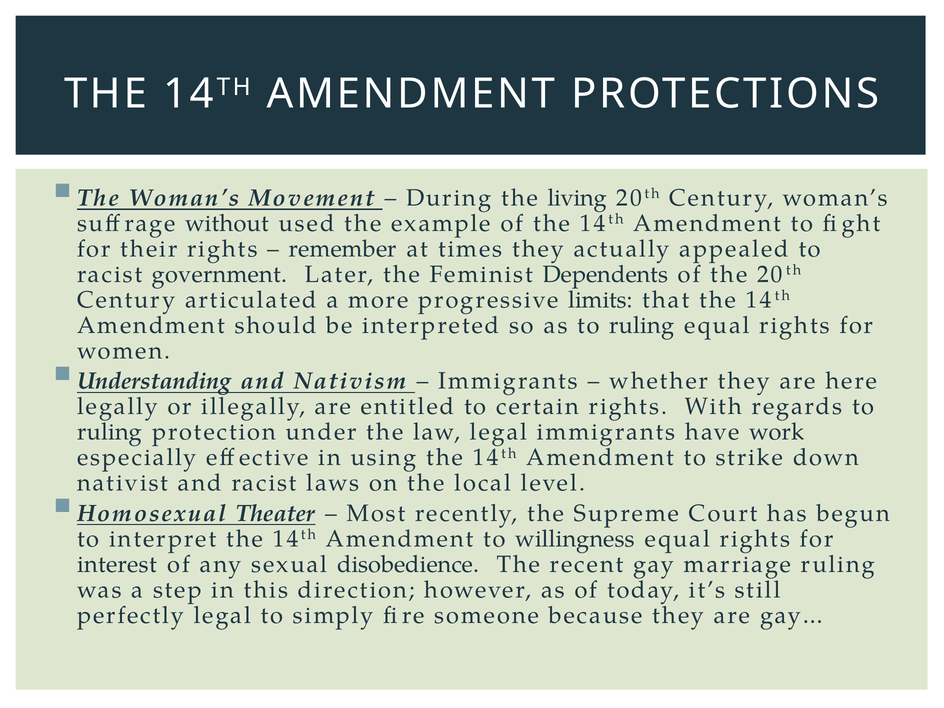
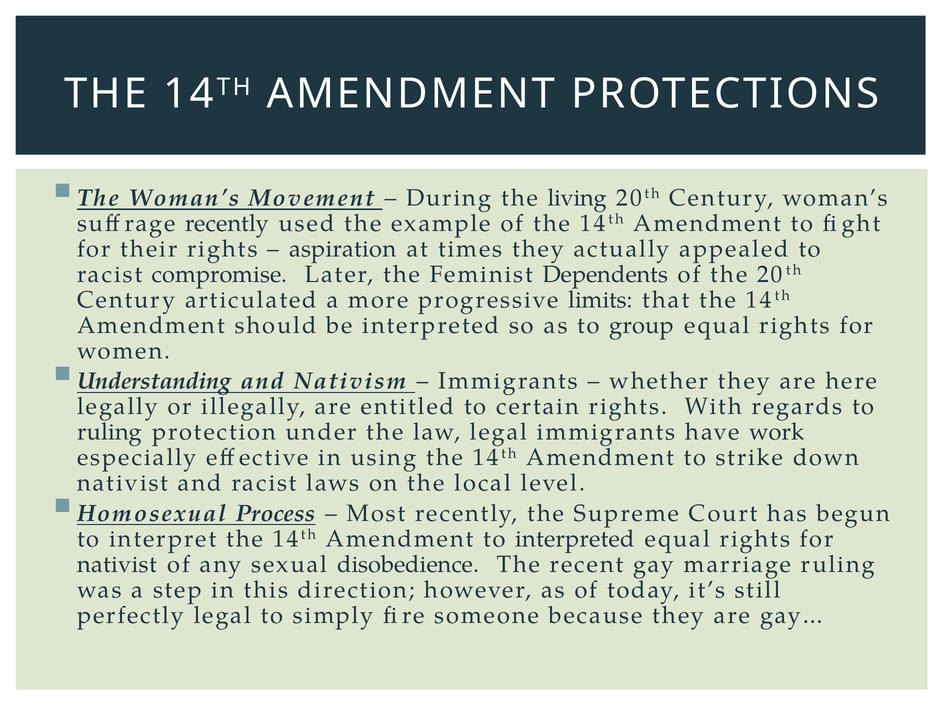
suffrage without: without -> recently
remember: remember -> aspiration
government: government -> compromise
as to ruling: ruling -> group
Theater: Theater -> Process
to willingness: willingness -> interpreted
interest at (117, 564): interest -> nativist
